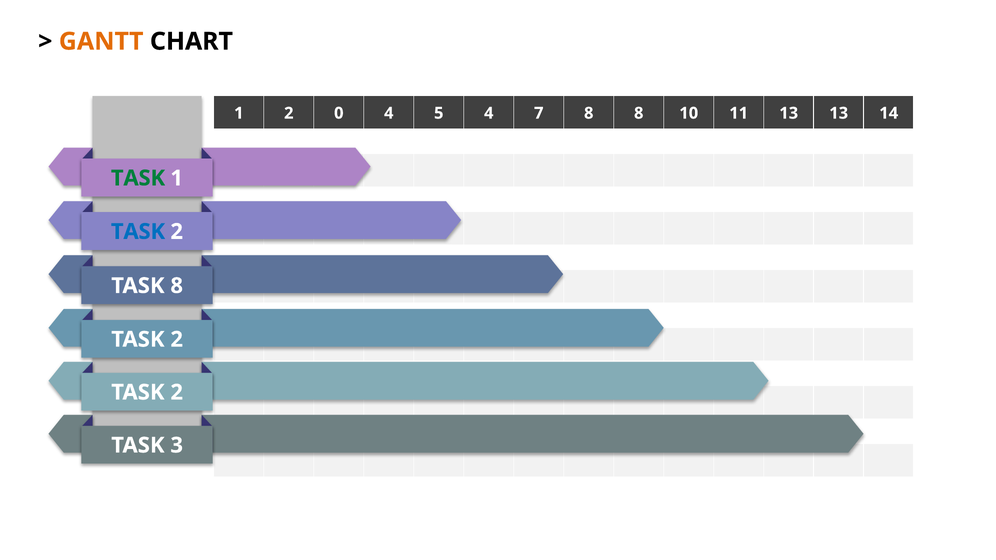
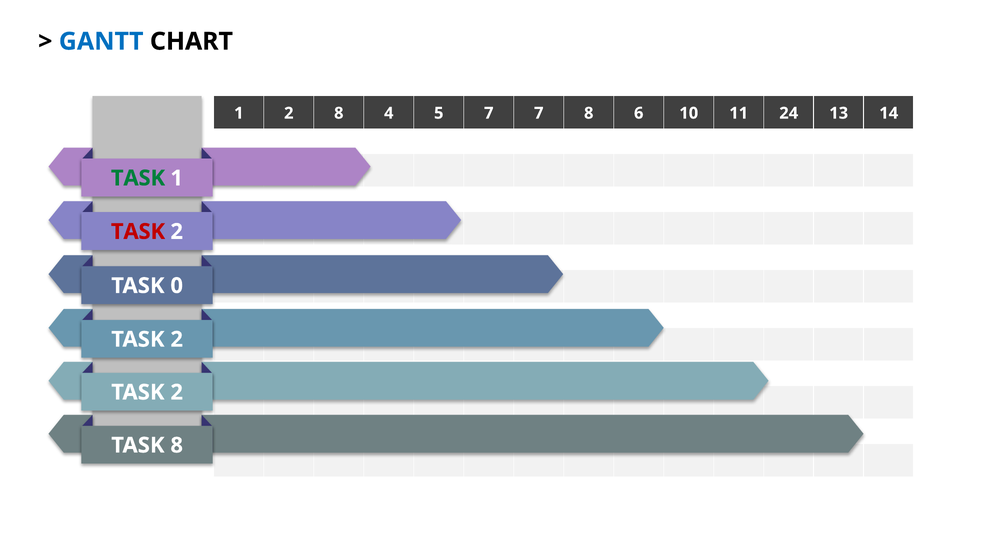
GANTT colour: orange -> blue
2 0: 0 -> 8
5 4: 4 -> 7
8 8: 8 -> 6
11 13: 13 -> 24
TASK at (138, 232) colour: blue -> red
TASK 8: 8 -> 0
TASK 3: 3 -> 8
